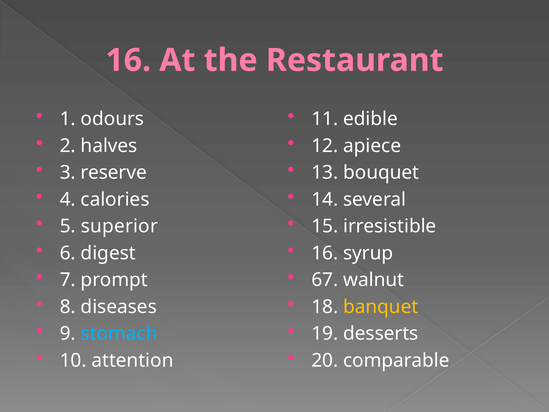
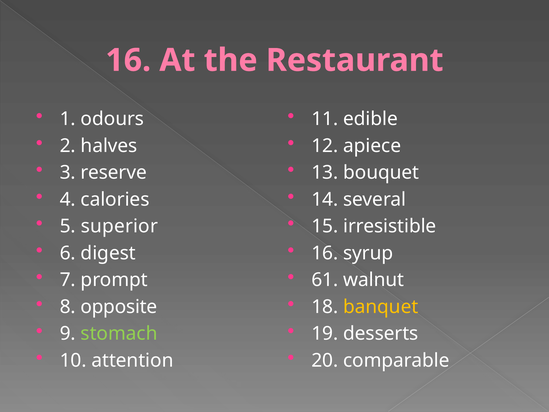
67: 67 -> 61
diseases: diseases -> opposite
stomach colour: light blue -> light green
